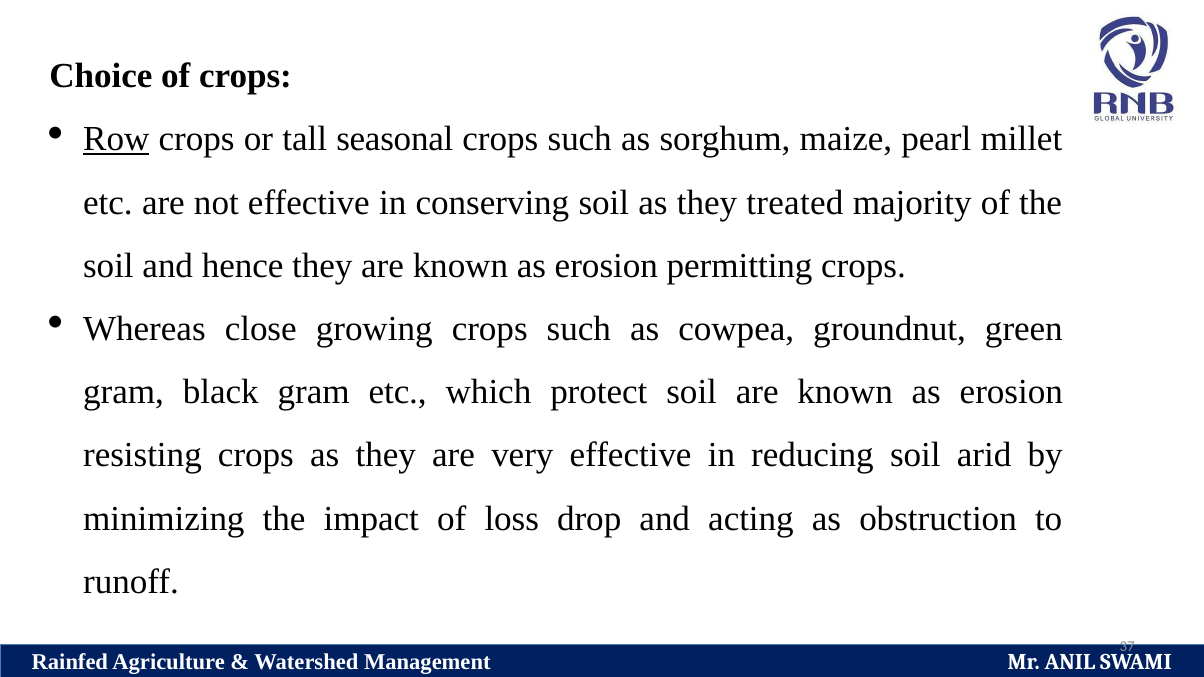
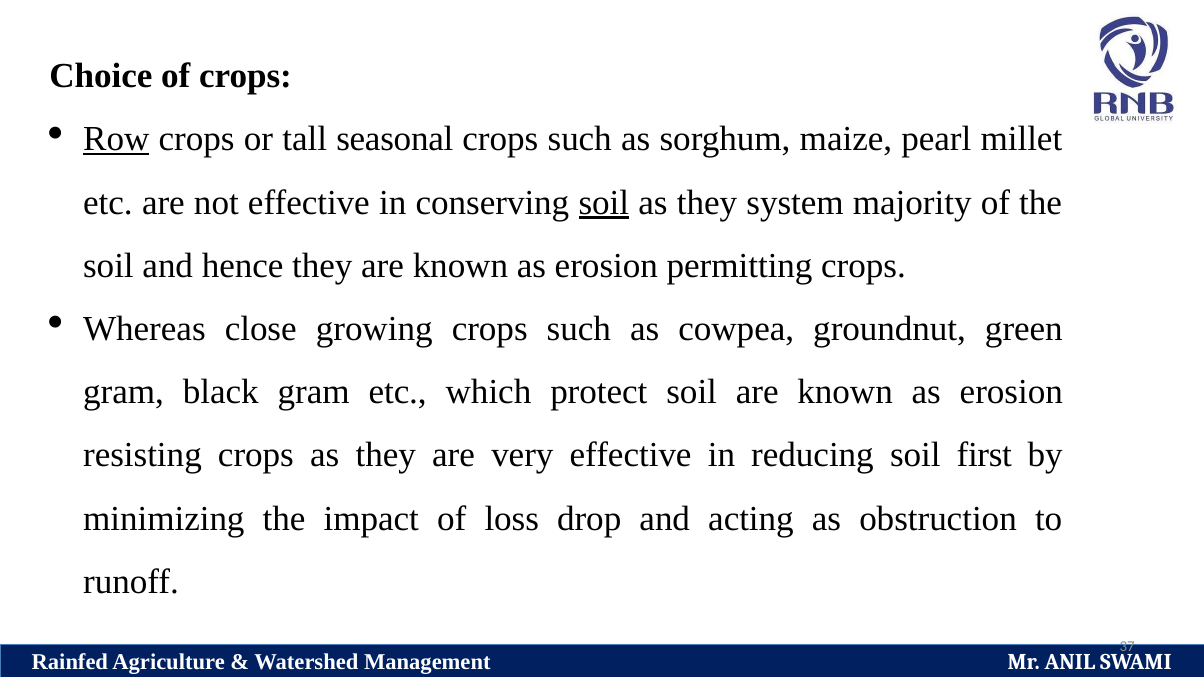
soil at (604, 202) underline: none -> present
treated: treated -> system
arid: arid -> first
